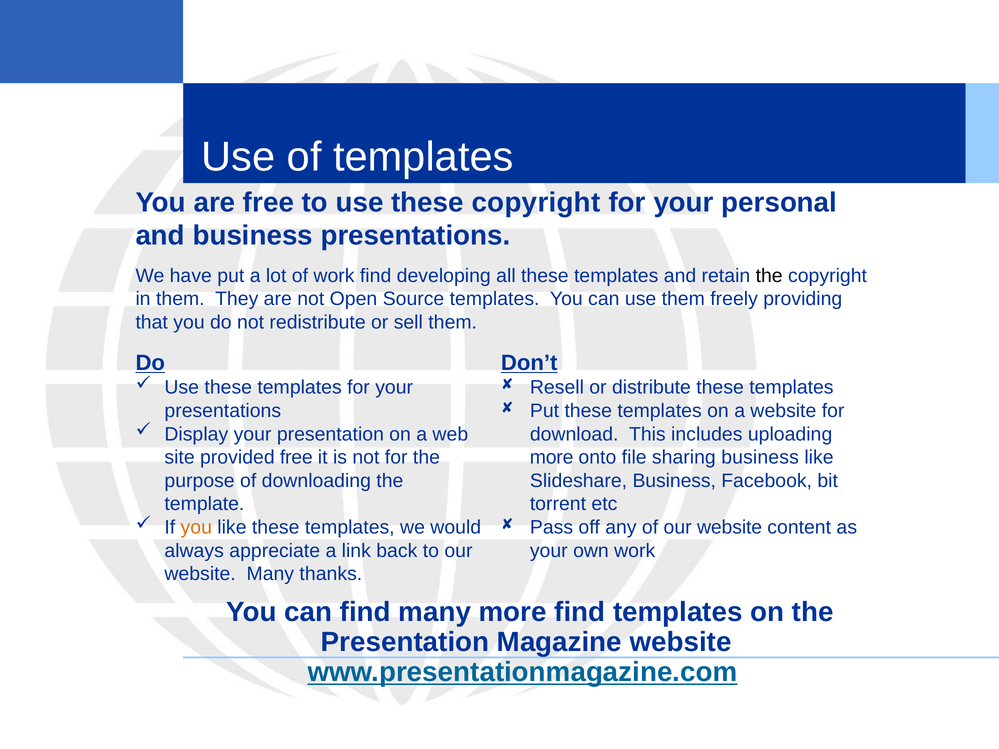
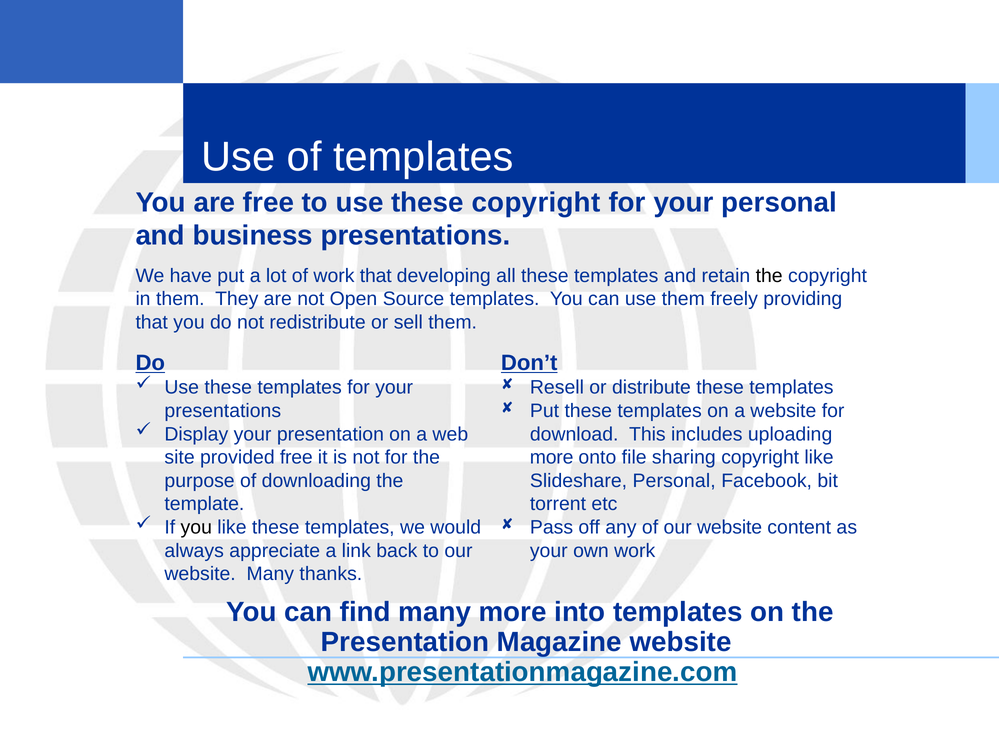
work find: find -> that
sharing business: business -> copyright
Slideshare Business: Business -> Personal
you at (196, 528) colour: orange -> black
more find: find -> into
